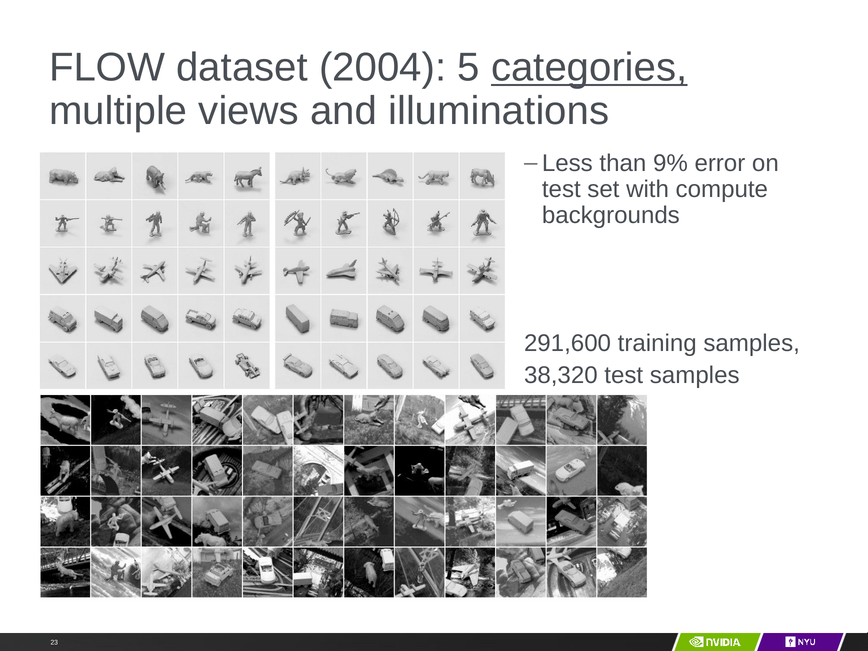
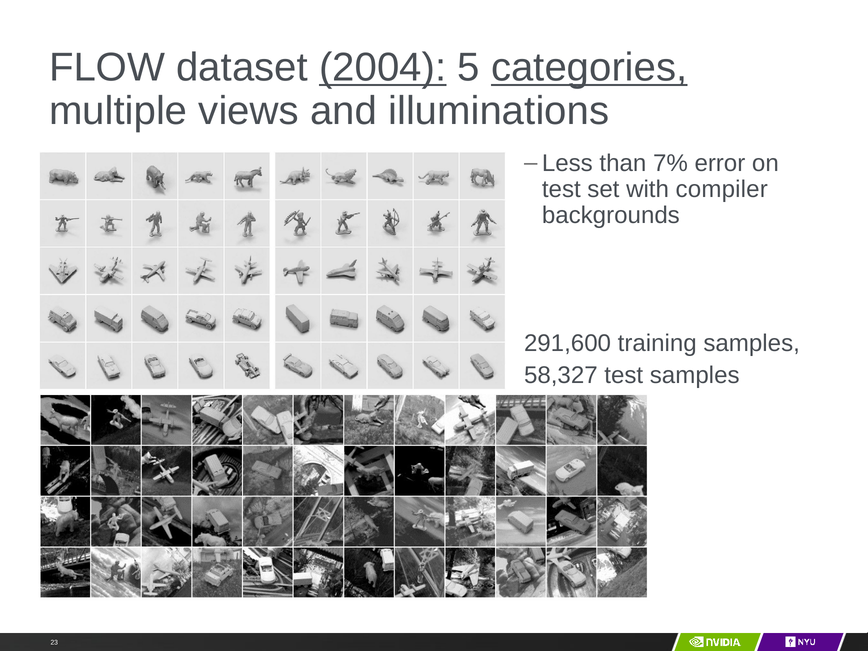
2004 underline: none -> present
9%: 9% -> 7%
compute: compute -> compiler
38,320: 38,320 -> 58,327
